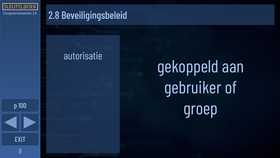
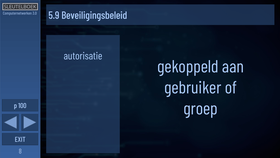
2.8: 2.8 -> 5.9
